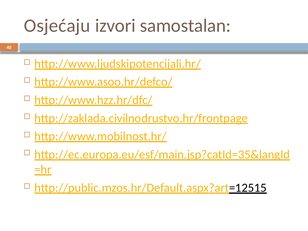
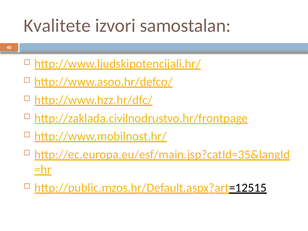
Osjećaju: Osjećaju -> Kvalitete
